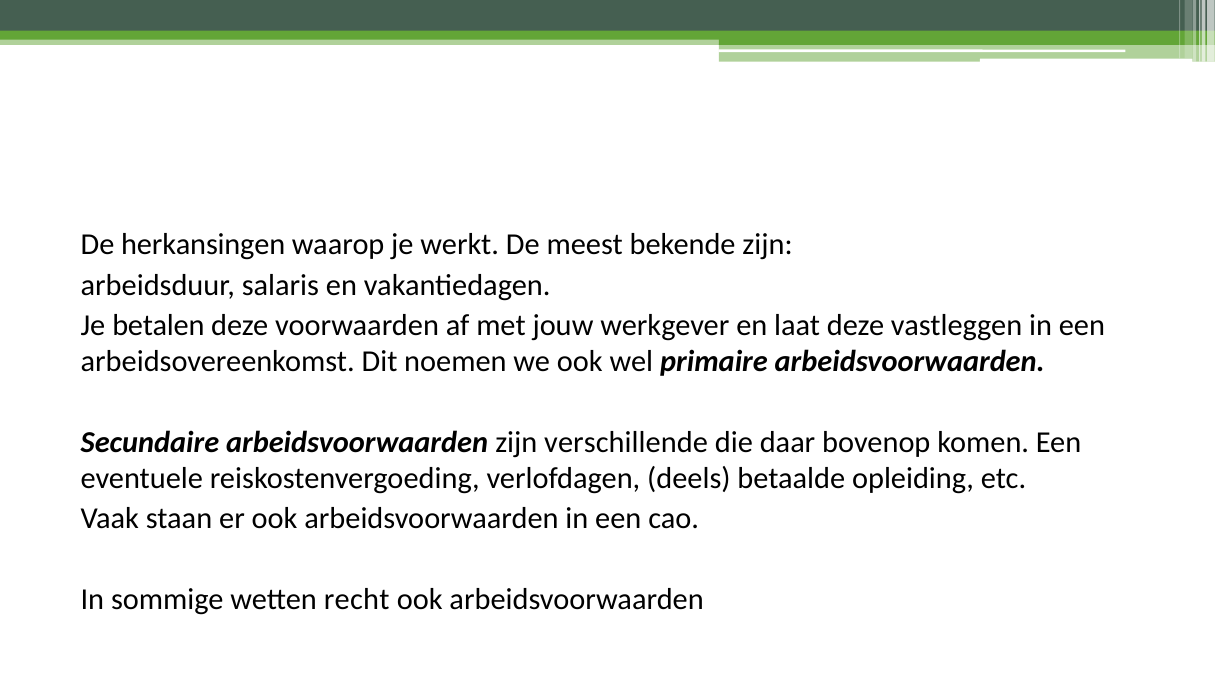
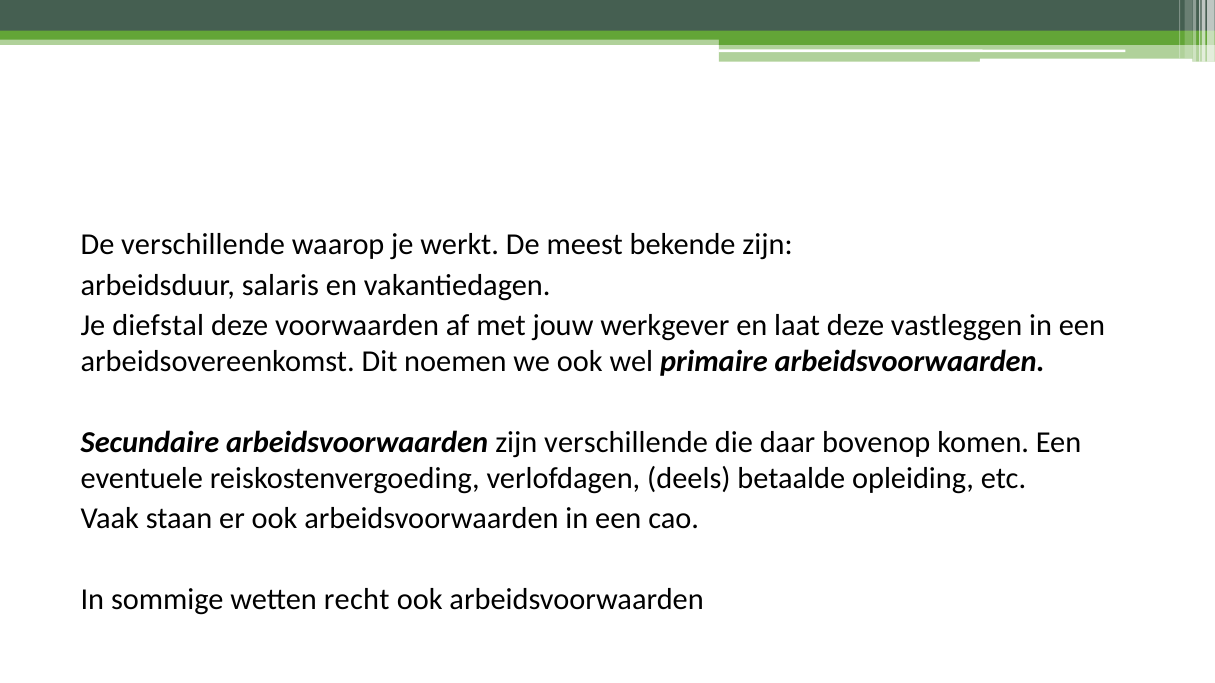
De herkansingen: herkansingen -> verschillende
betalen: betalen -> diefstal
